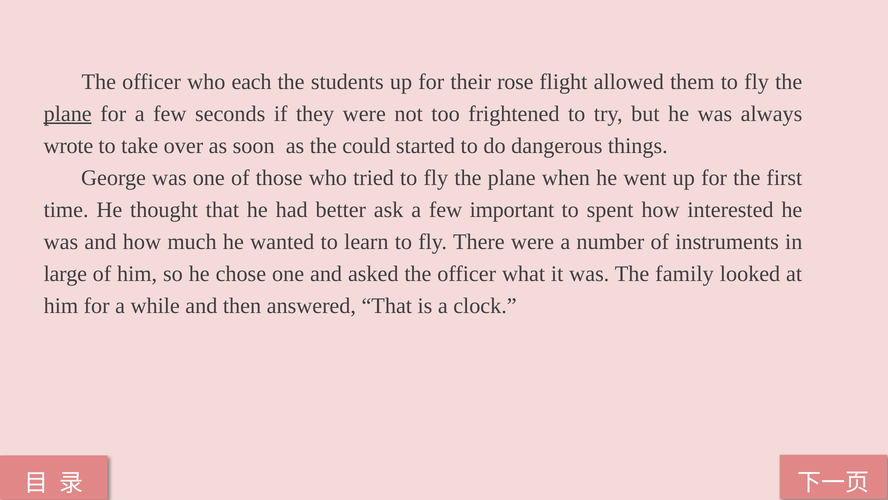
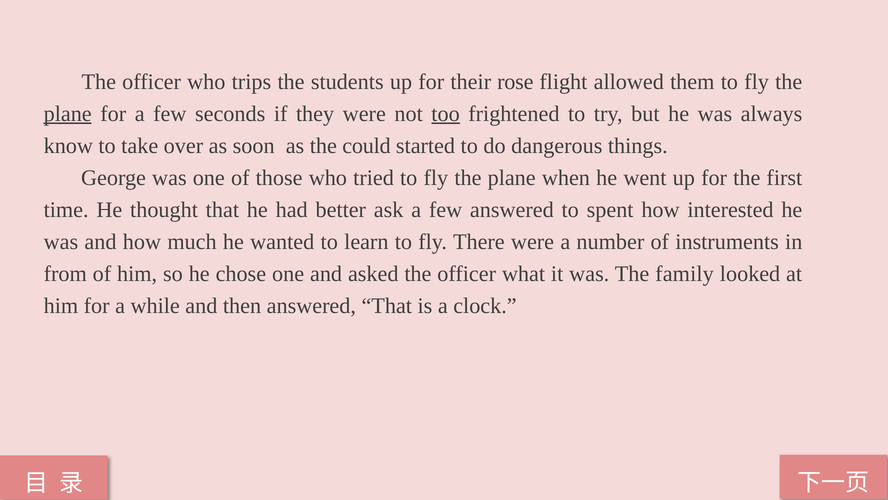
each: each -> trips
too underline: none -> present
wrote: wrote -> know
few important: important -> answered
large: large -> from
